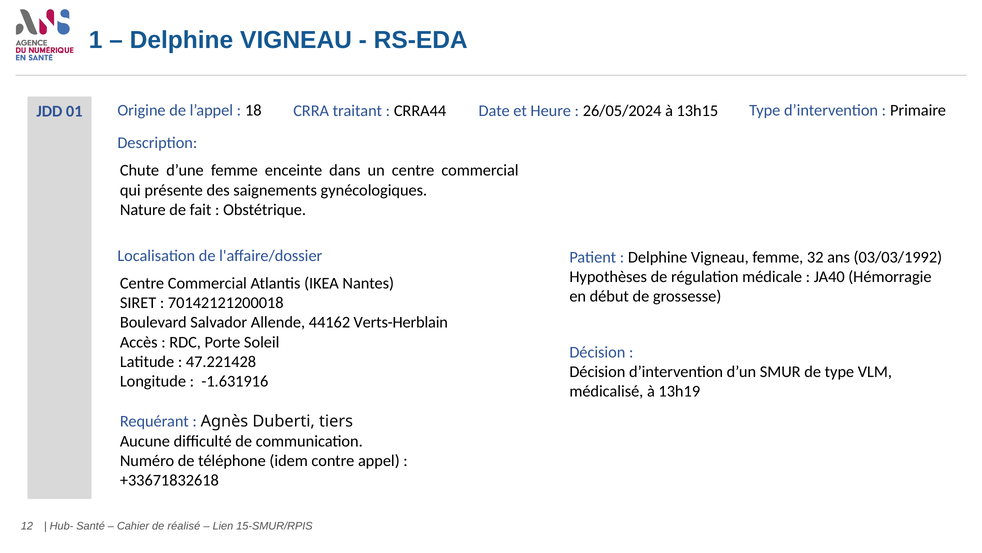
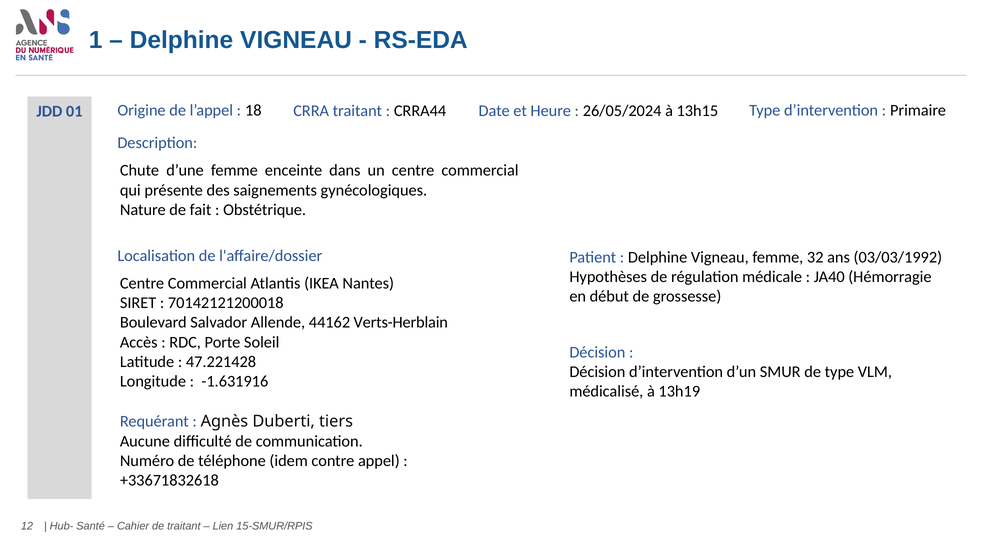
de réalisé: réalisé -> traitant
